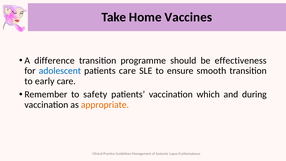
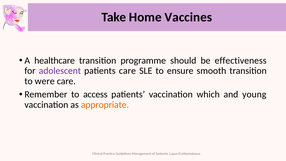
difference: difference -> healthcare
adolescent colour: blue -> purple
early: early -> were
safety: safety -> access
during: during -> young
